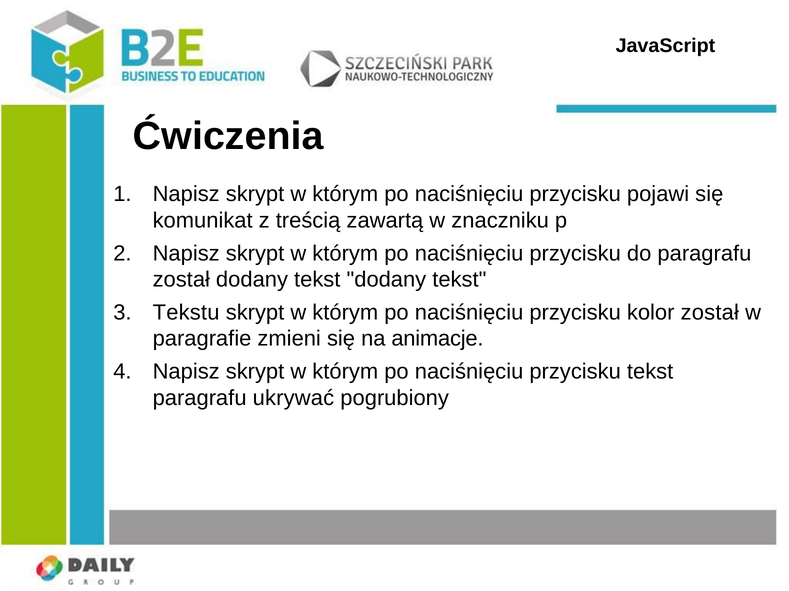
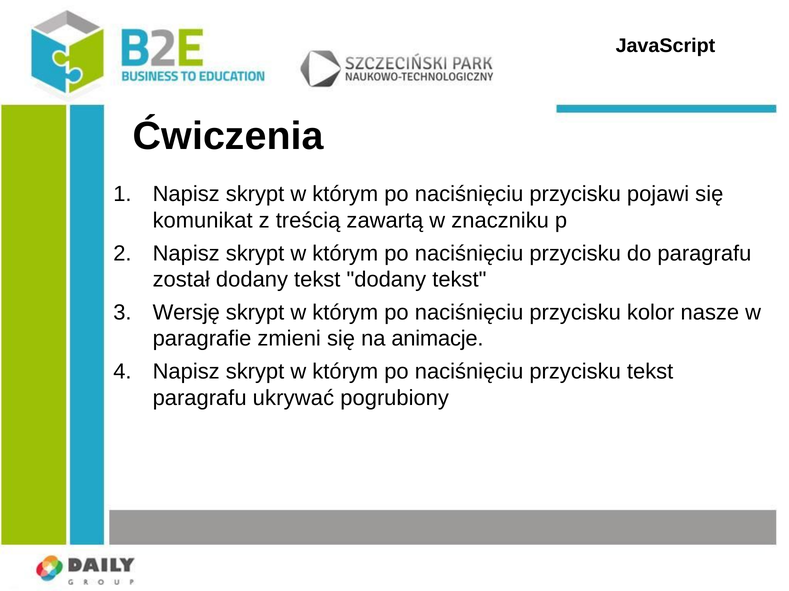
Tekstu: Tekstu -> Wersję
kolor został: został -> nasze
